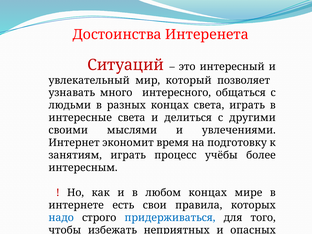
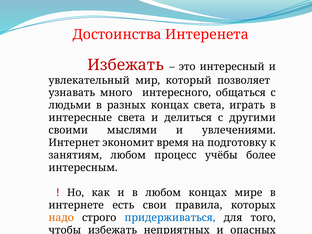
Ситуаций at (126, 65): Ситуаций -> Избежать
занятиям играть: играть -> любом
надо colour: blue -> orange
